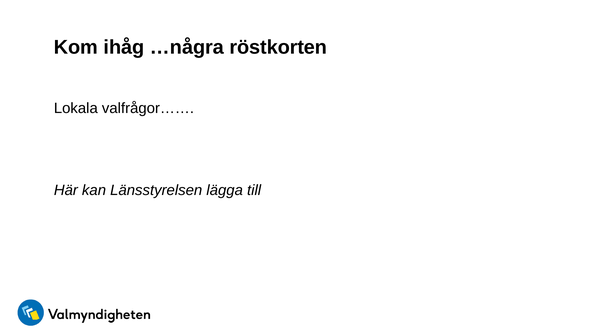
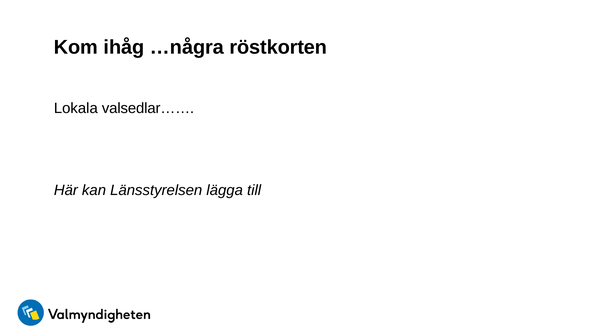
valfrågor……: valfrågor…… -> valsedlar……
